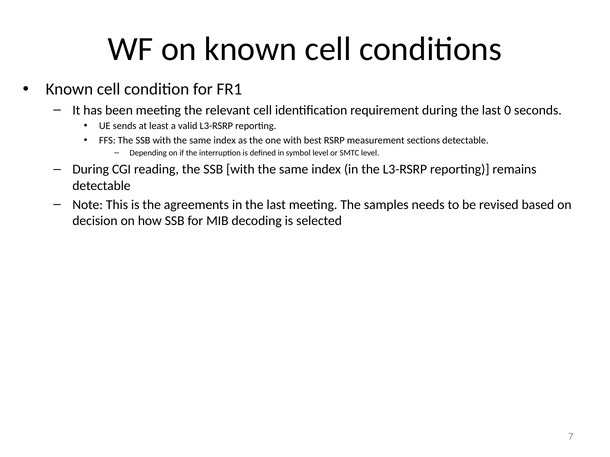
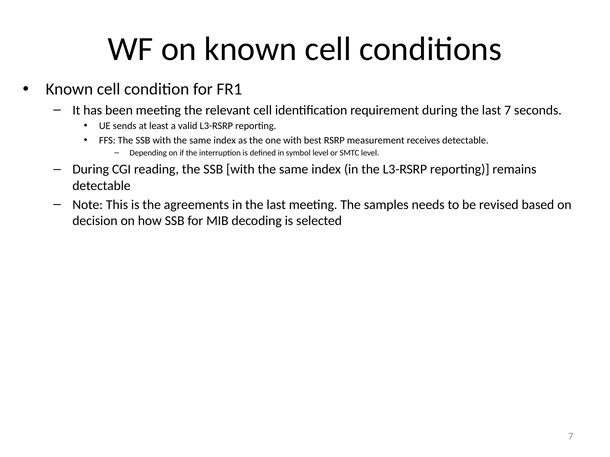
last 0: 0 -> 7
sections: sections -> receives
